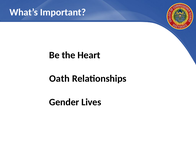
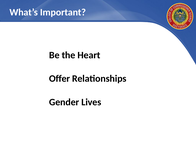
Oath: Oath -> Offer
